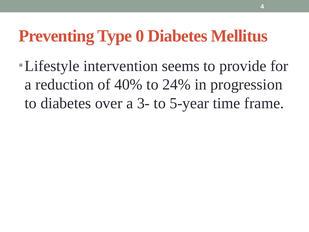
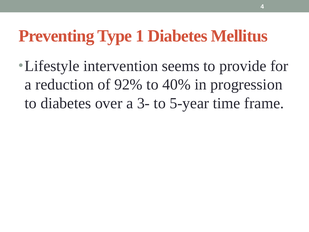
0: 0 -> 1
40%: 40% -> 92%
24%: 24% -> 40%
